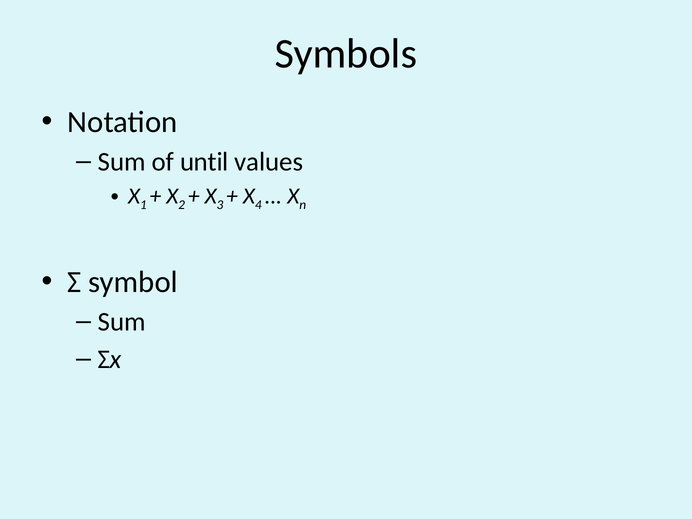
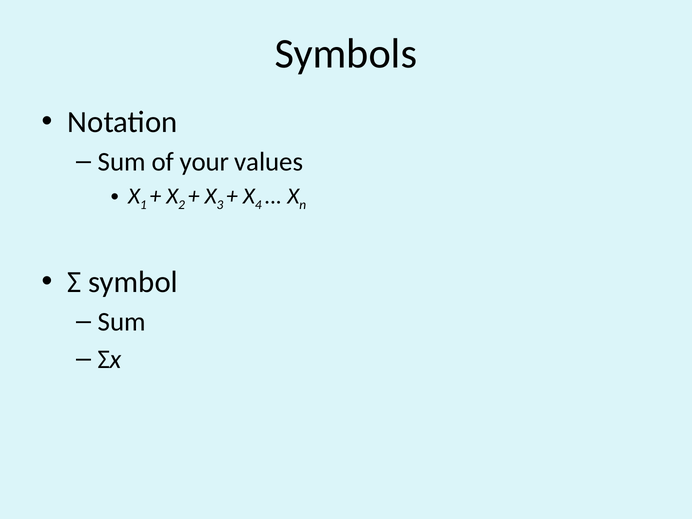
until: until -> your
